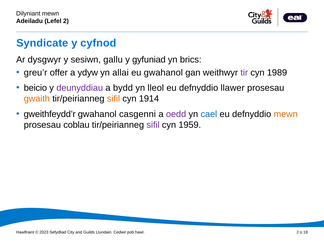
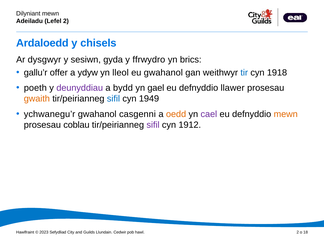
Syndicate: Syndicate -> Ardaloedd
cyfnod: cyfnod -> chisels
gallu: gallu -> gyda
gyfuniad: gyfuniad -> ffrwydro
greu’r: greu’r -> gallu’r
allai: allai -> lleol
tir colour: purple -> blue
1989: 1989 -> 1918
beicio: beicio -> poeth
lleol: lleol -> gael
sifil at (113, 99) colour: orange -> blue
1914: 1914 -> 1949
gweithfeydd’r: gweithfeydd’r -> ychwanegu’r
oedd colour: purple -> orange
cael colour: blue -> purple
1959: 1959 -> 1912
